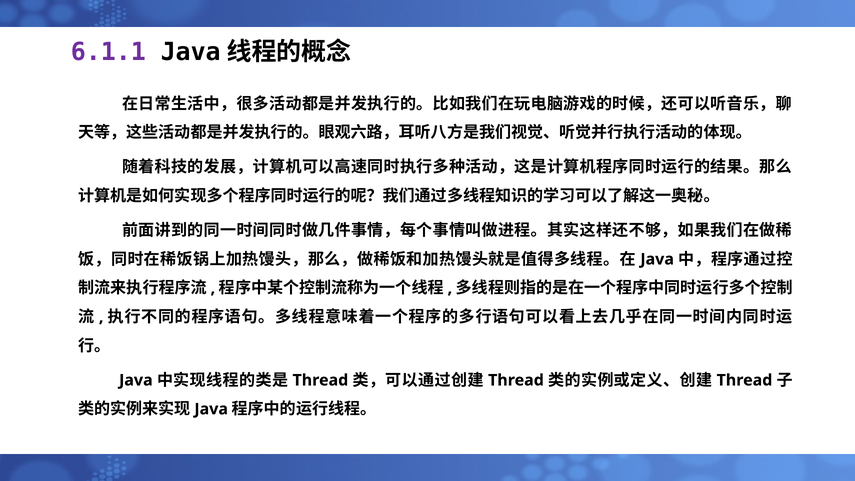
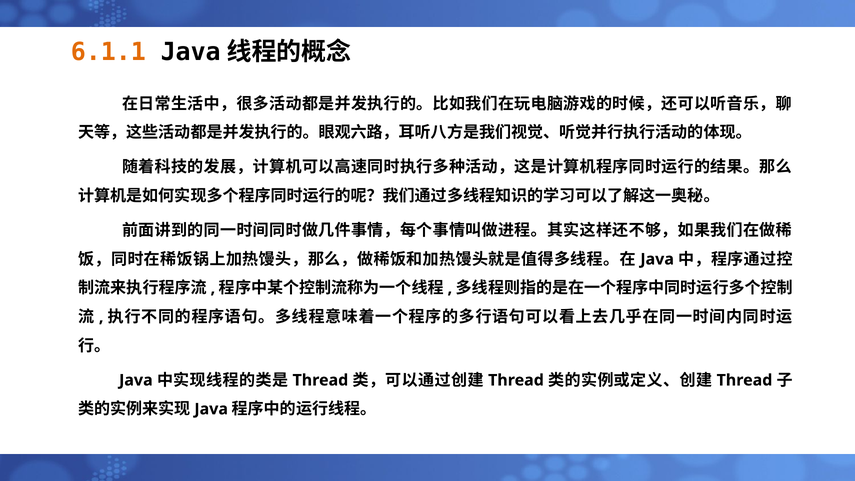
6.1.1 colour: purple -> orange
